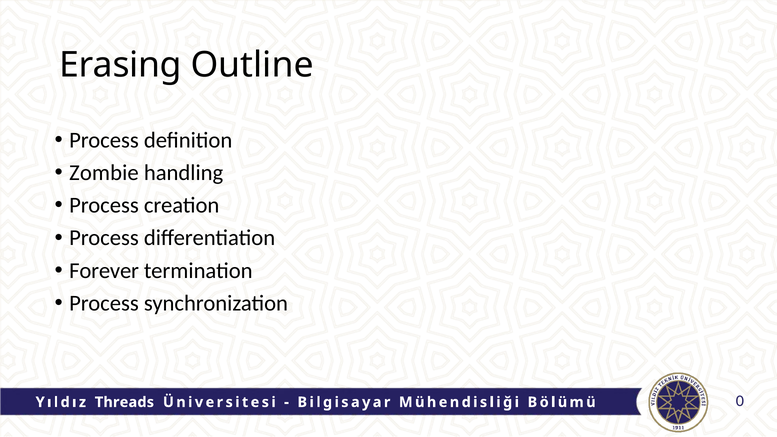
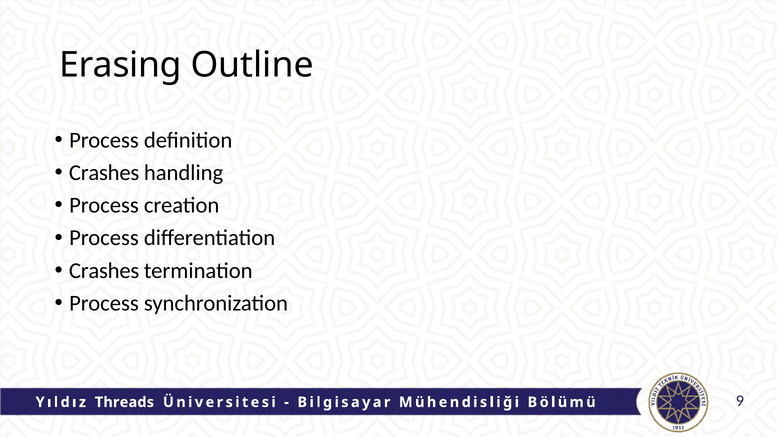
Zombie at (104, 173): Zombie -> Crashes
Forever at (104, 271): Forever -> Crashes
0: 0 -> 9
